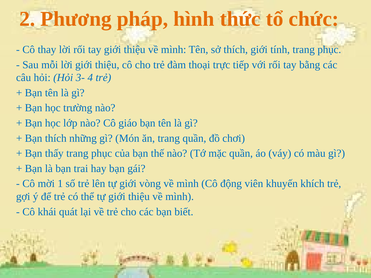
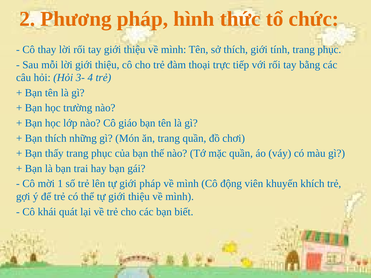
giới vòng: vòng -> pháp
